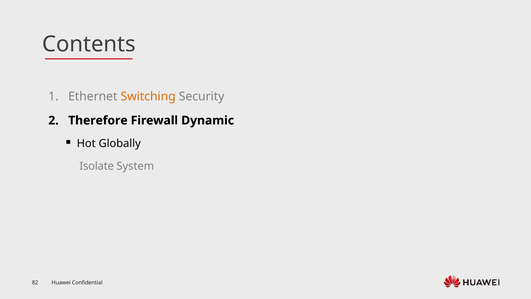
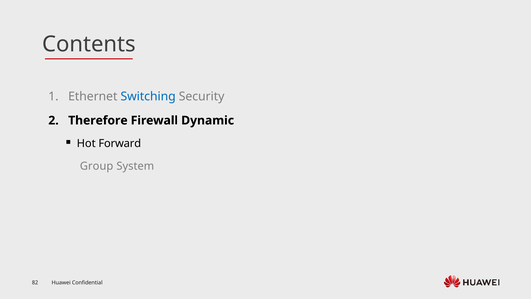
Switching colour: orange -> blue
Globally: Globally -> Forward
Isolate: Isolate -> Group
